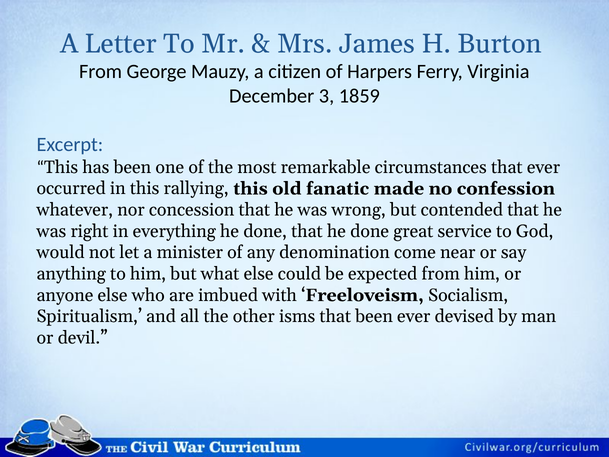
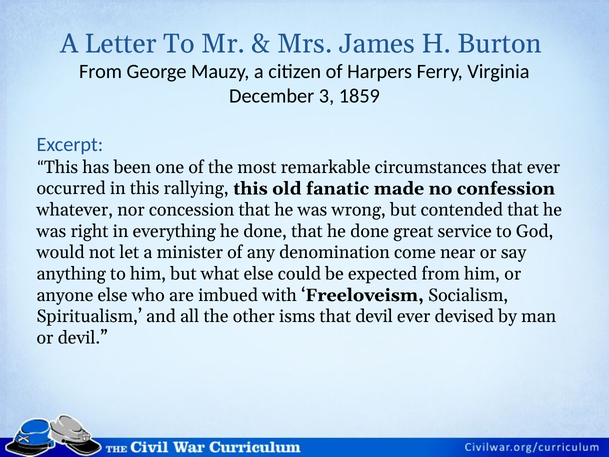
that been: been -> devil
